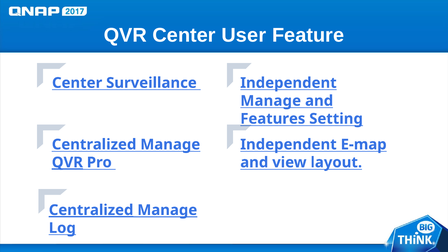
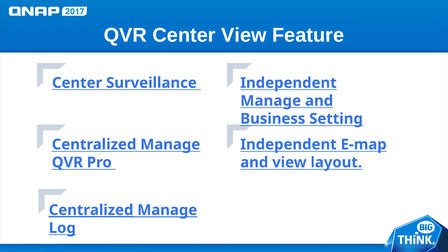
Center User: User -> View
Features: Features -> Business
QVR at (67, 162) underline: present -> none
